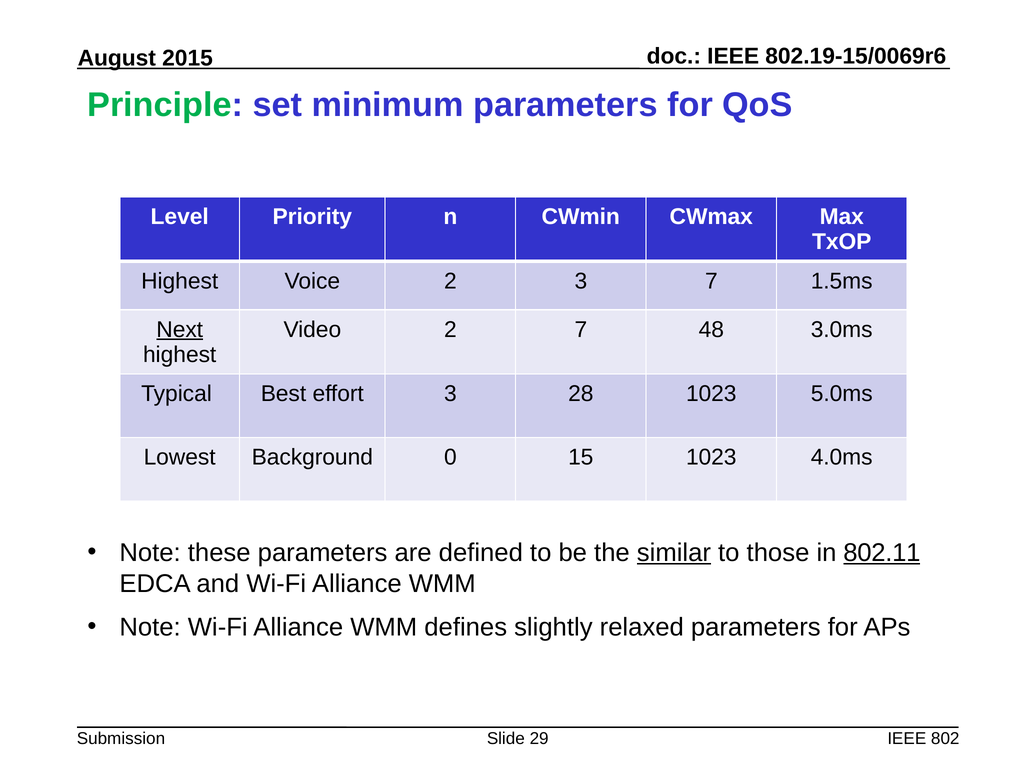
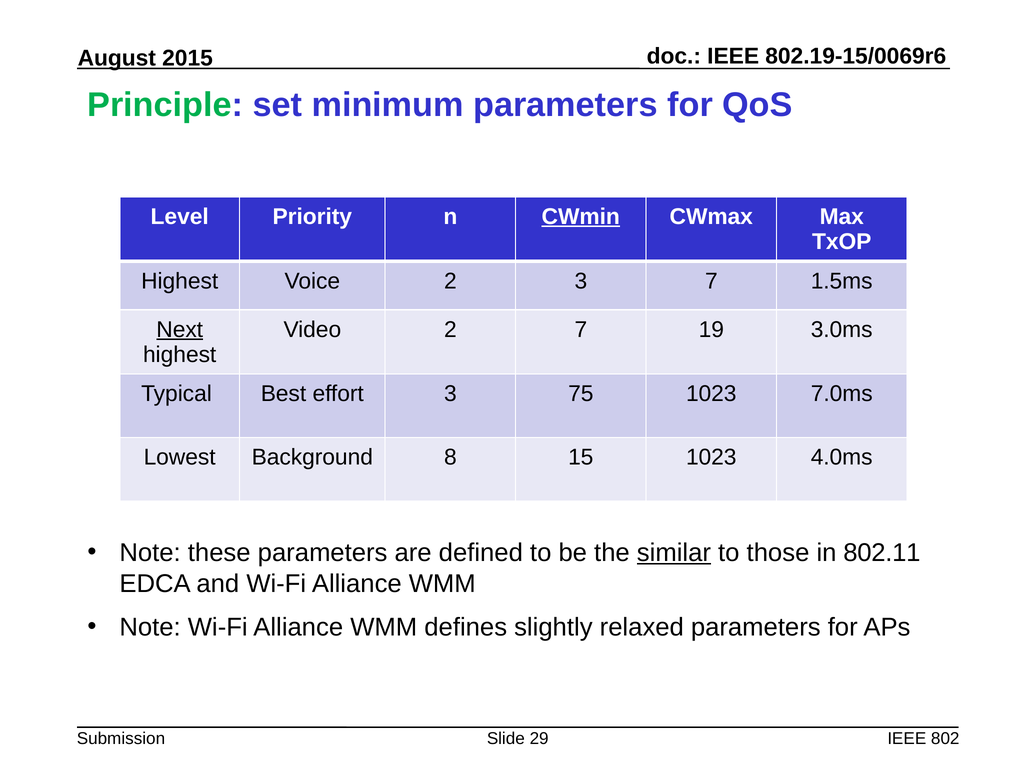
CWmin underline: none -> present
48: 48 -> 19
28: 28 -> 75
5.0ms: 5.0ms -> 7.0ms
0: 0 -> 8
802.11 underline: present -> none
